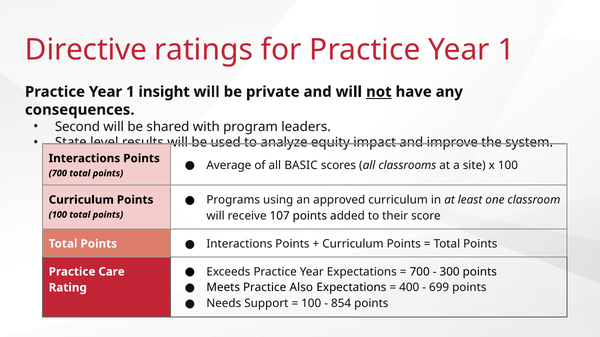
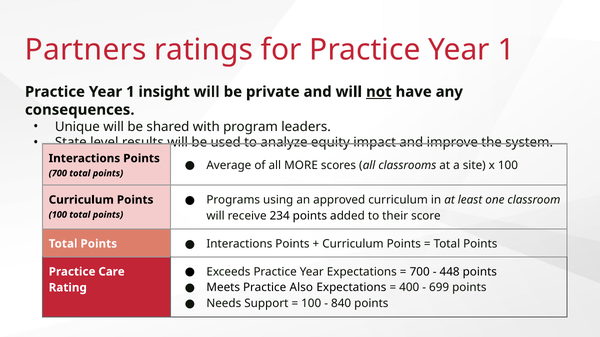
Directive: Directive -> Partners
Second: Second -> Unique
BASIC: BASIC -> MORE
107: 107 -> 234
300: 300 -> 448
854: 854 -> 840
